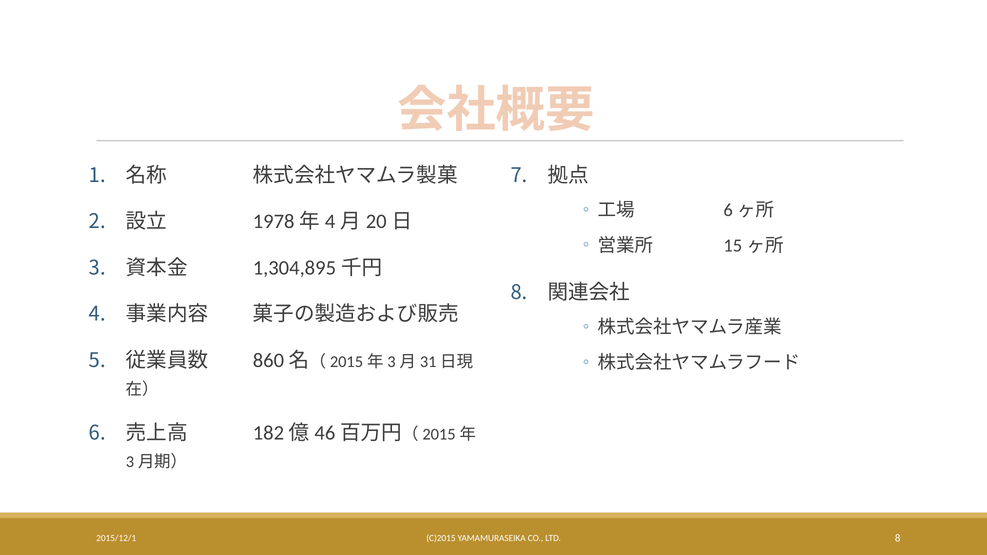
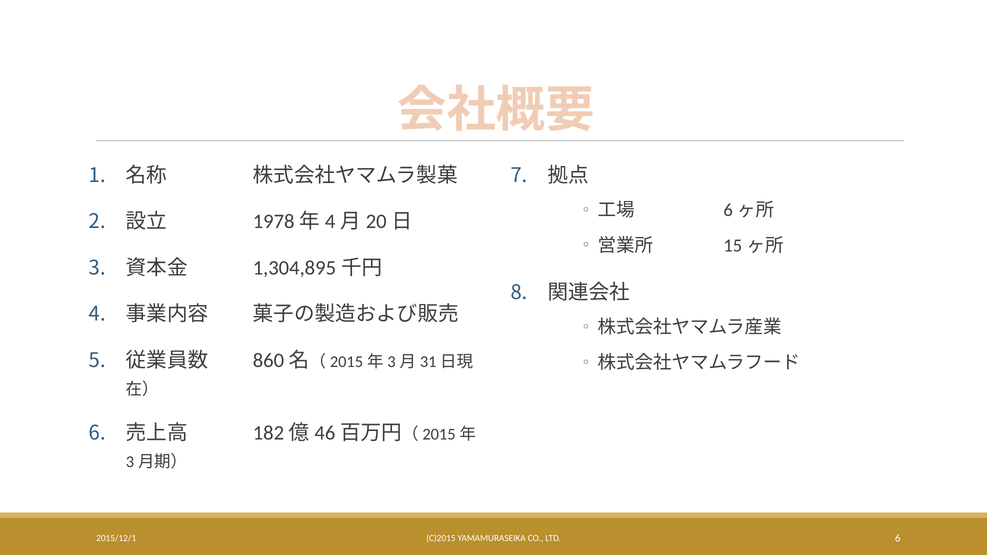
LTD 8: 8 -> 6
